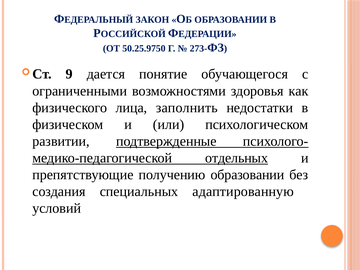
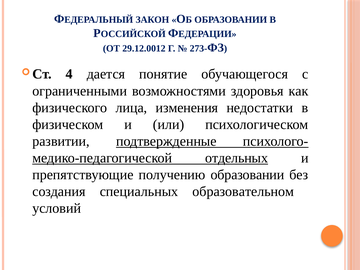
50.25.9750: 50.25.9750 -> 29.12.0012
9: 9 -> 4
заполнить: заполнить -> изменения
адаптированную: адаптированную -> образовательном
